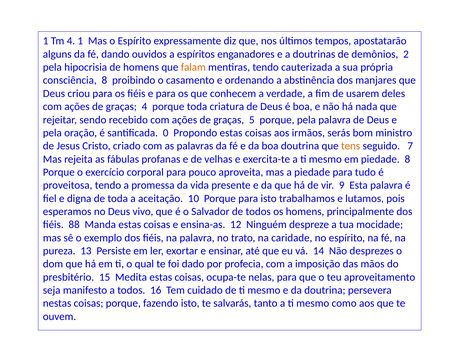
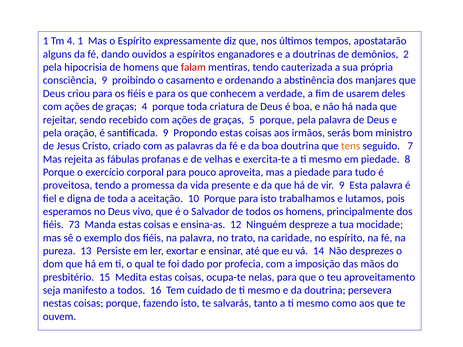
falam colour: orange -> red
consciência 8: 8 -> 9
santificada 0: 0 -> 9
88: 88 -> 73
